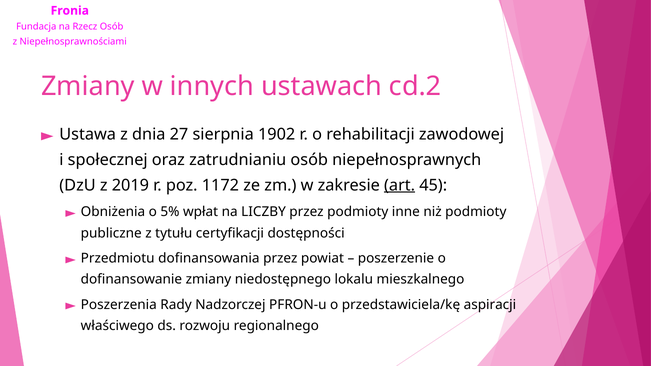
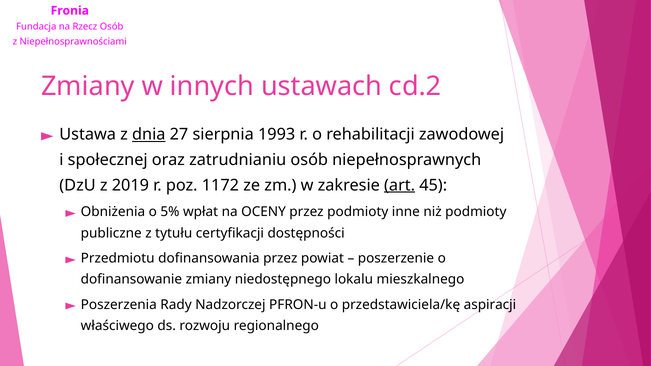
dnia underline: none -> present
1902: 1902 -> 1993
LICZBY: LICZBY -> OCENY
